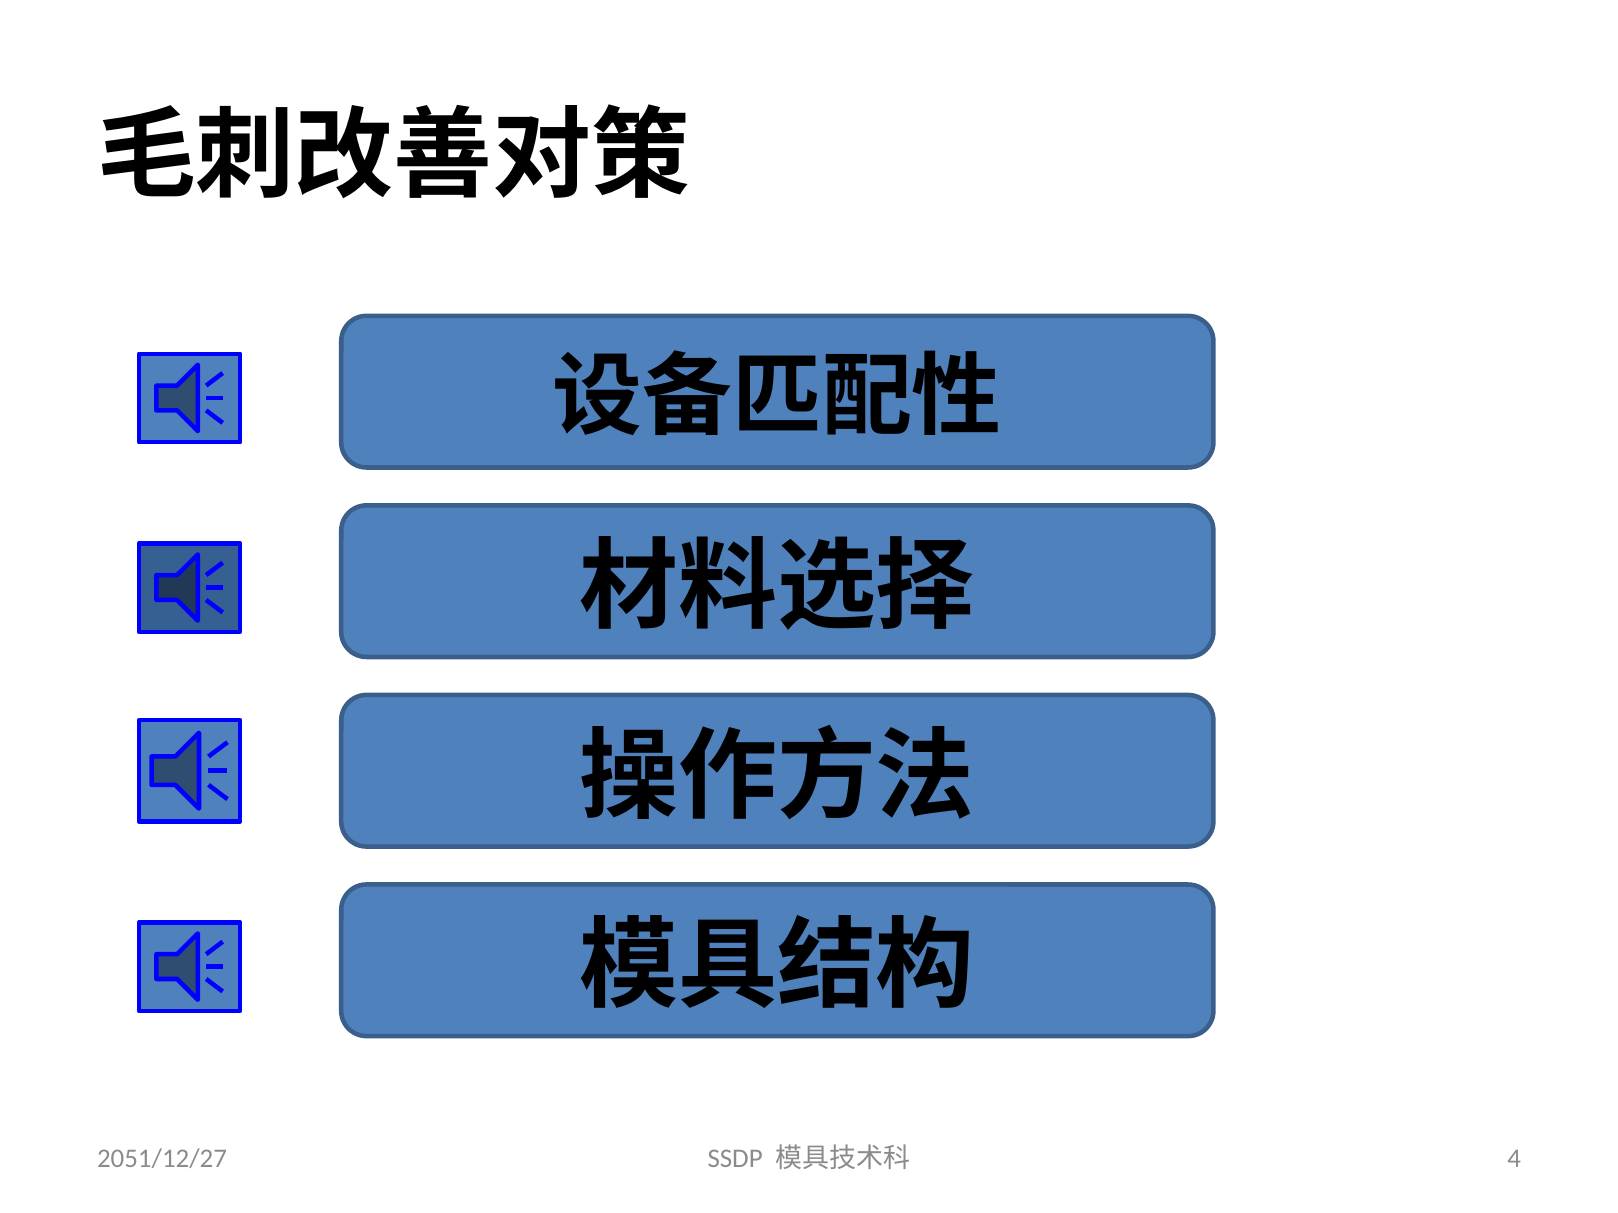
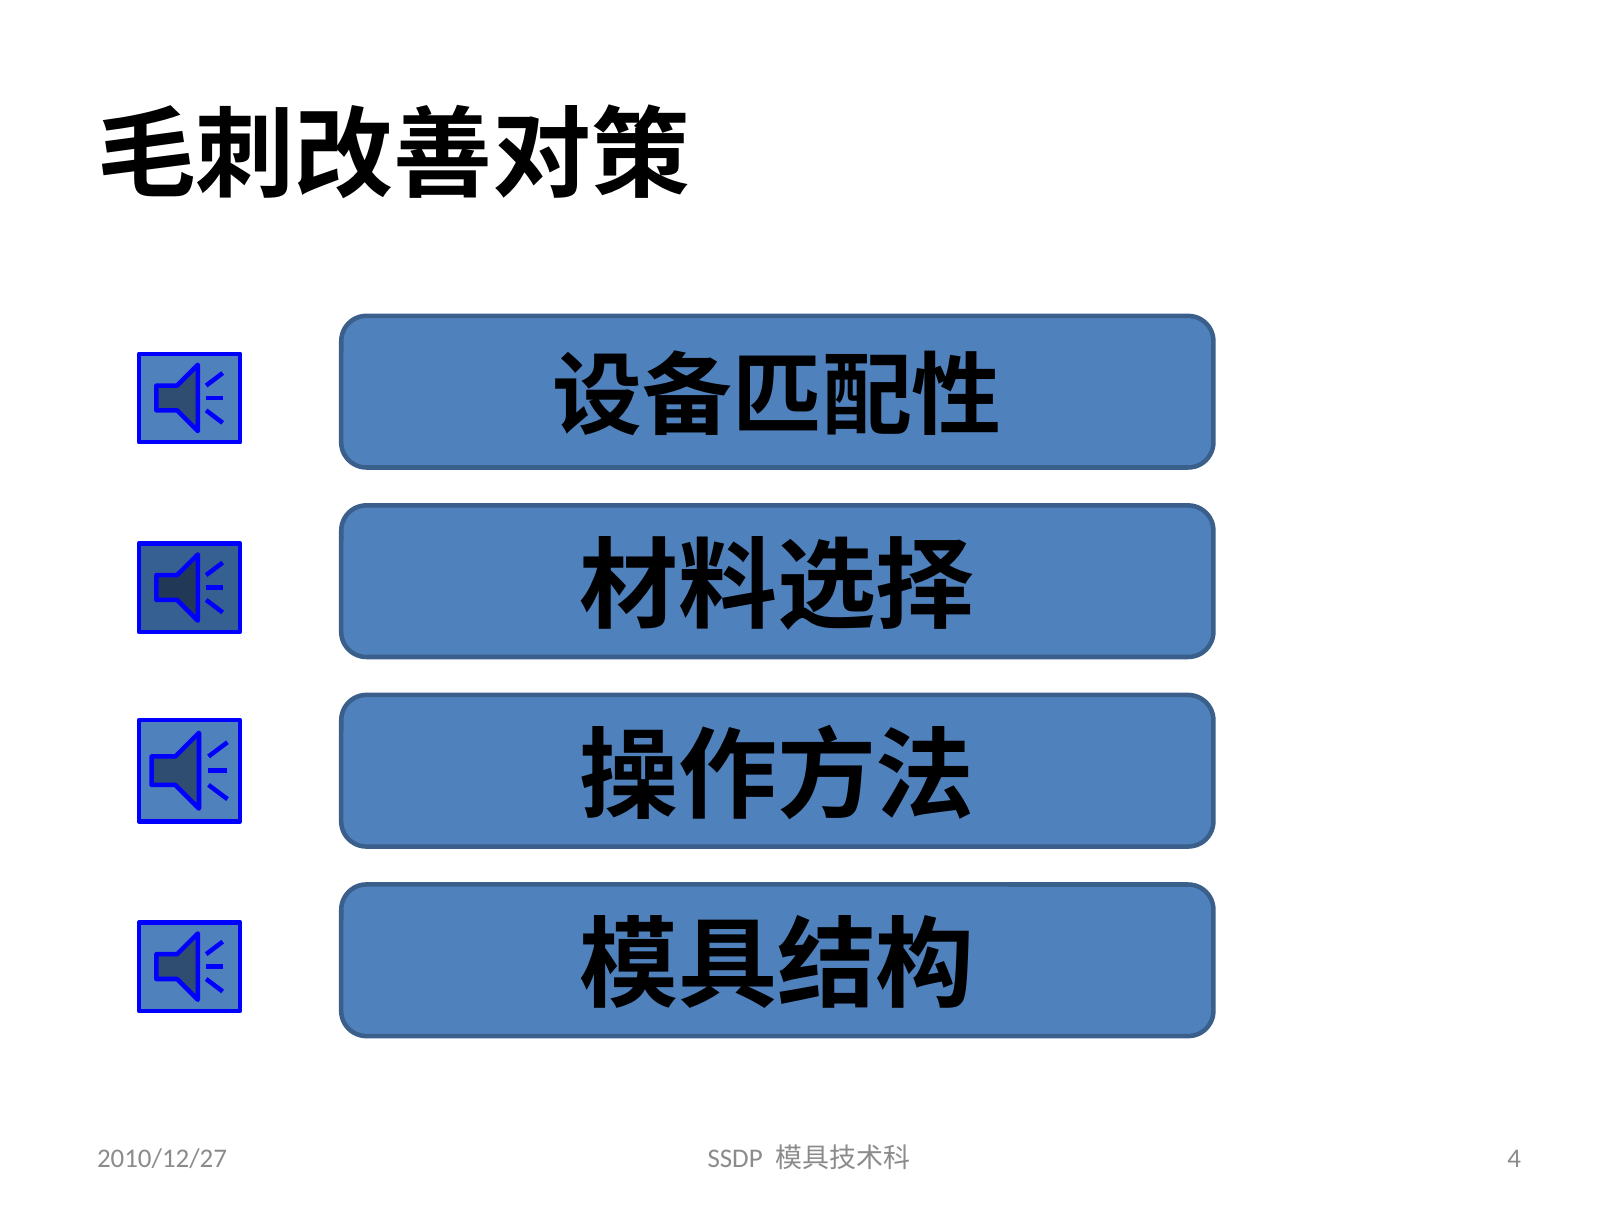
2051/12/27: 2051/12/27 -> 2010/12/27
